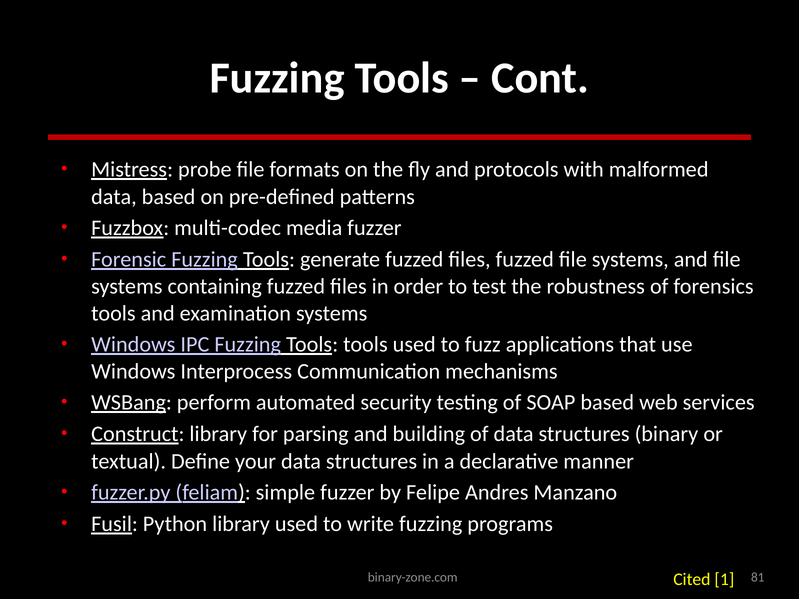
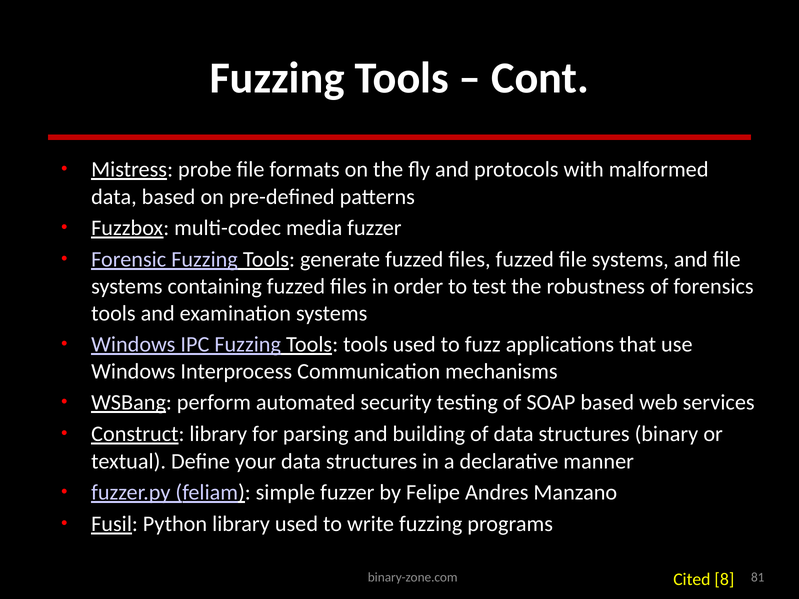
1: 1 -> 8
